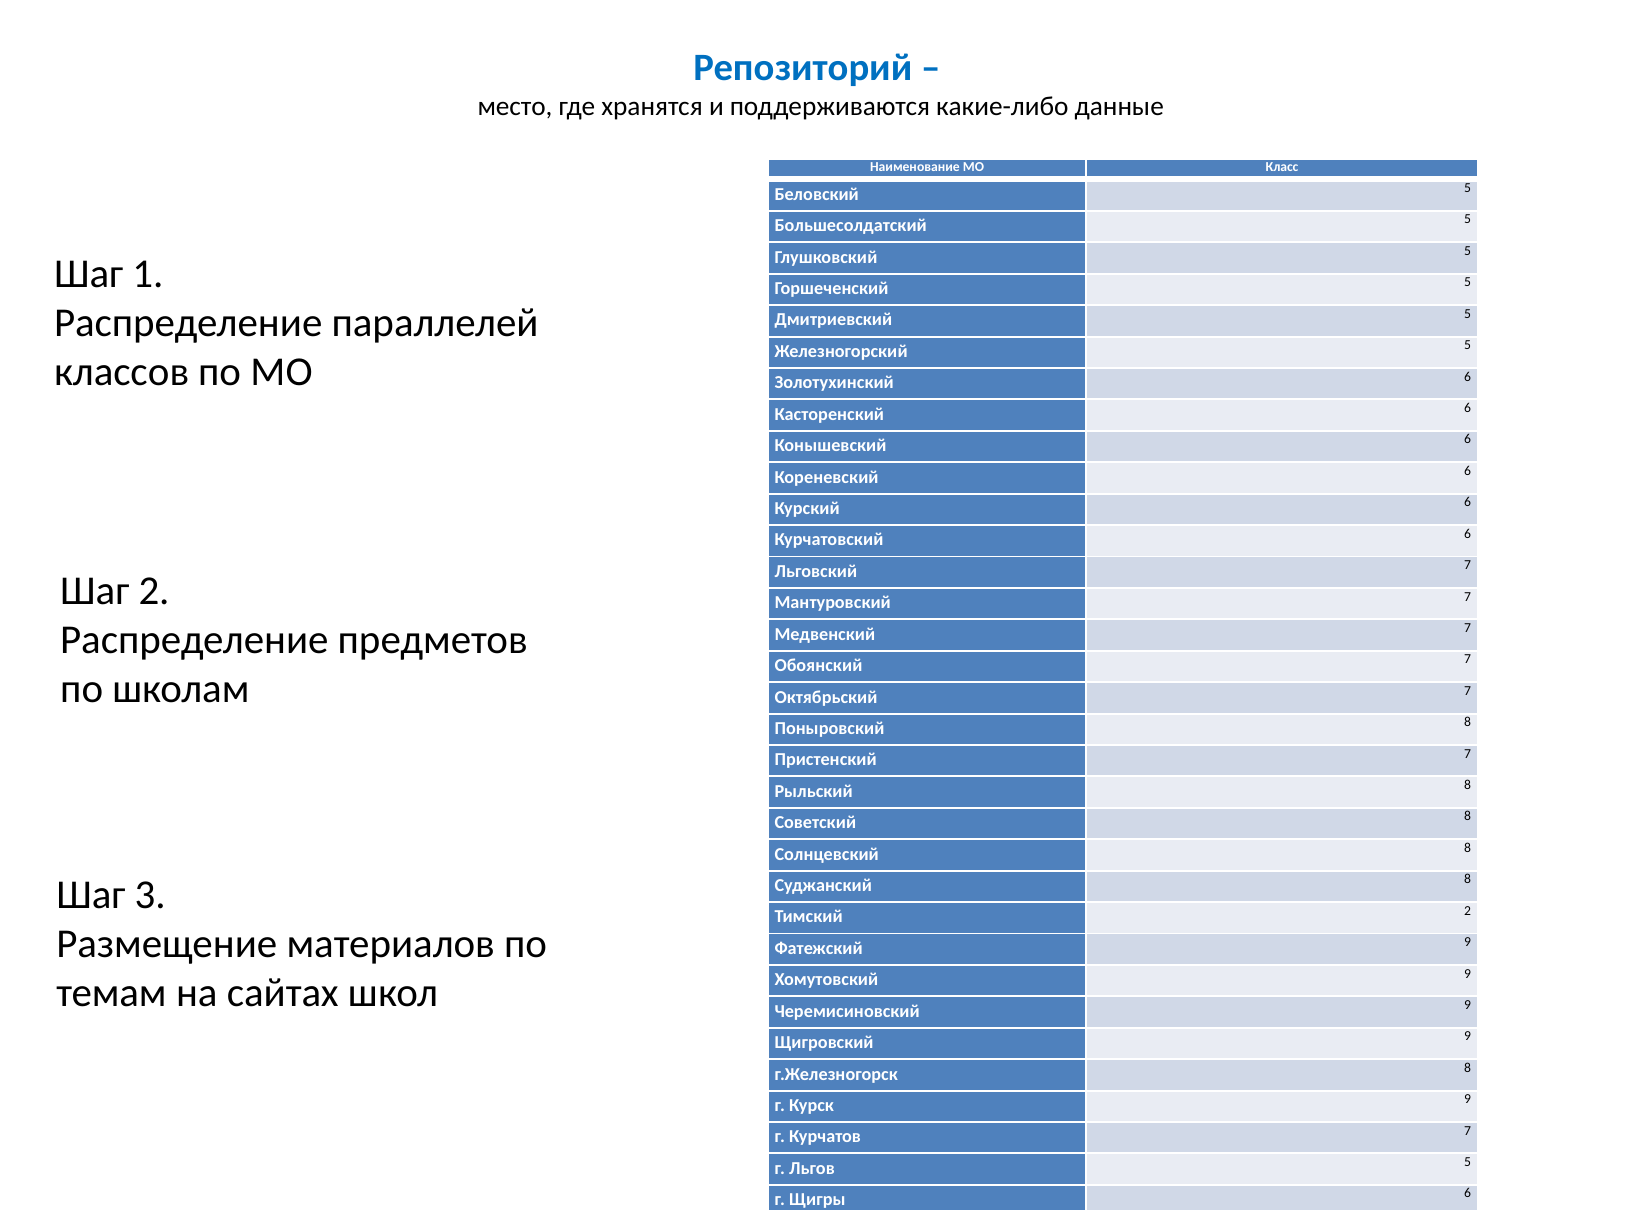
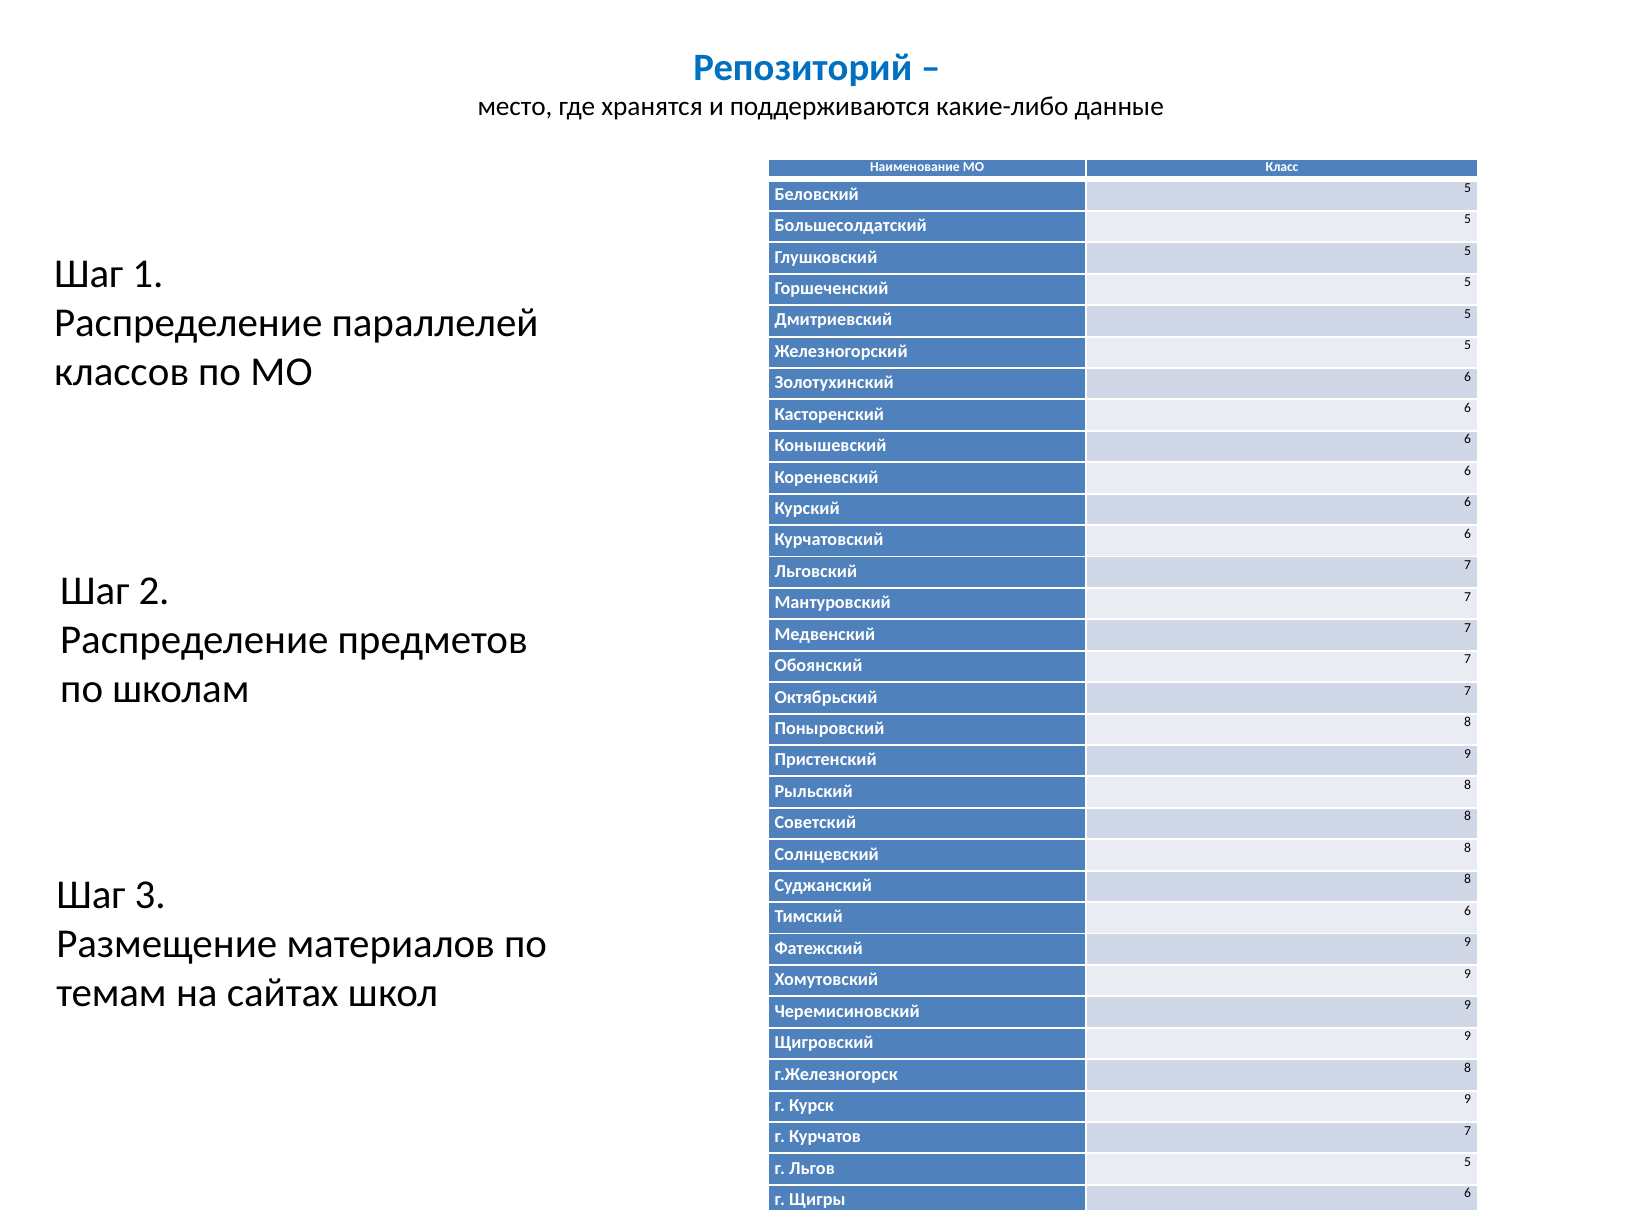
Пристенский 7: 7 -> 9
Тимский 2: 2 -> 6
